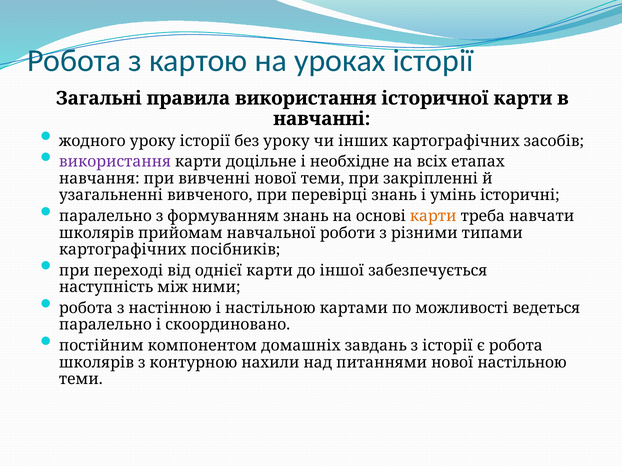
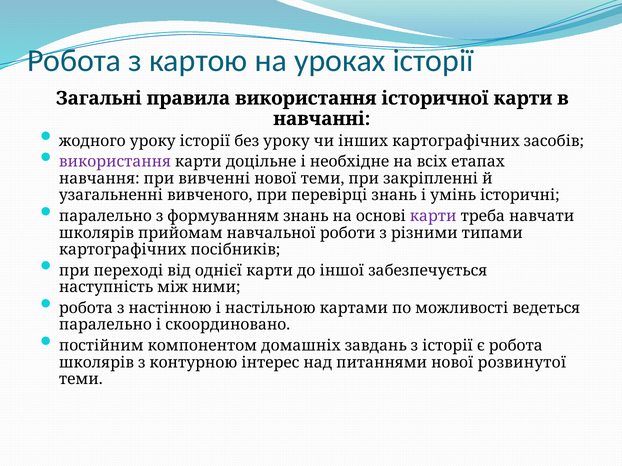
карти at (433, 216) colour: orange -> purple
нахили: нахили -> інтерес
нової настільною: настільною -> розвинутої
